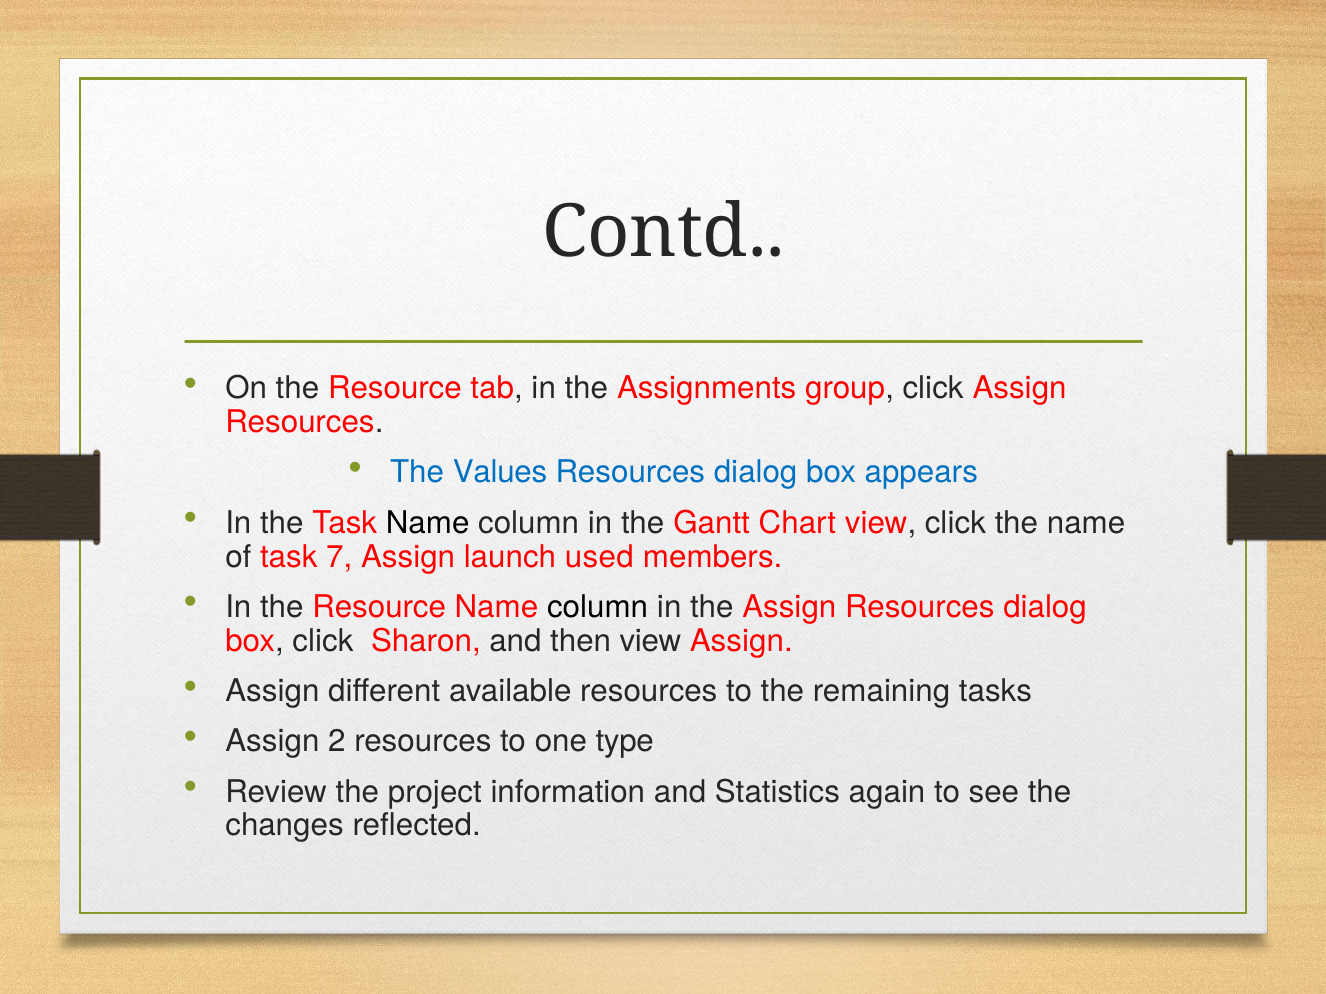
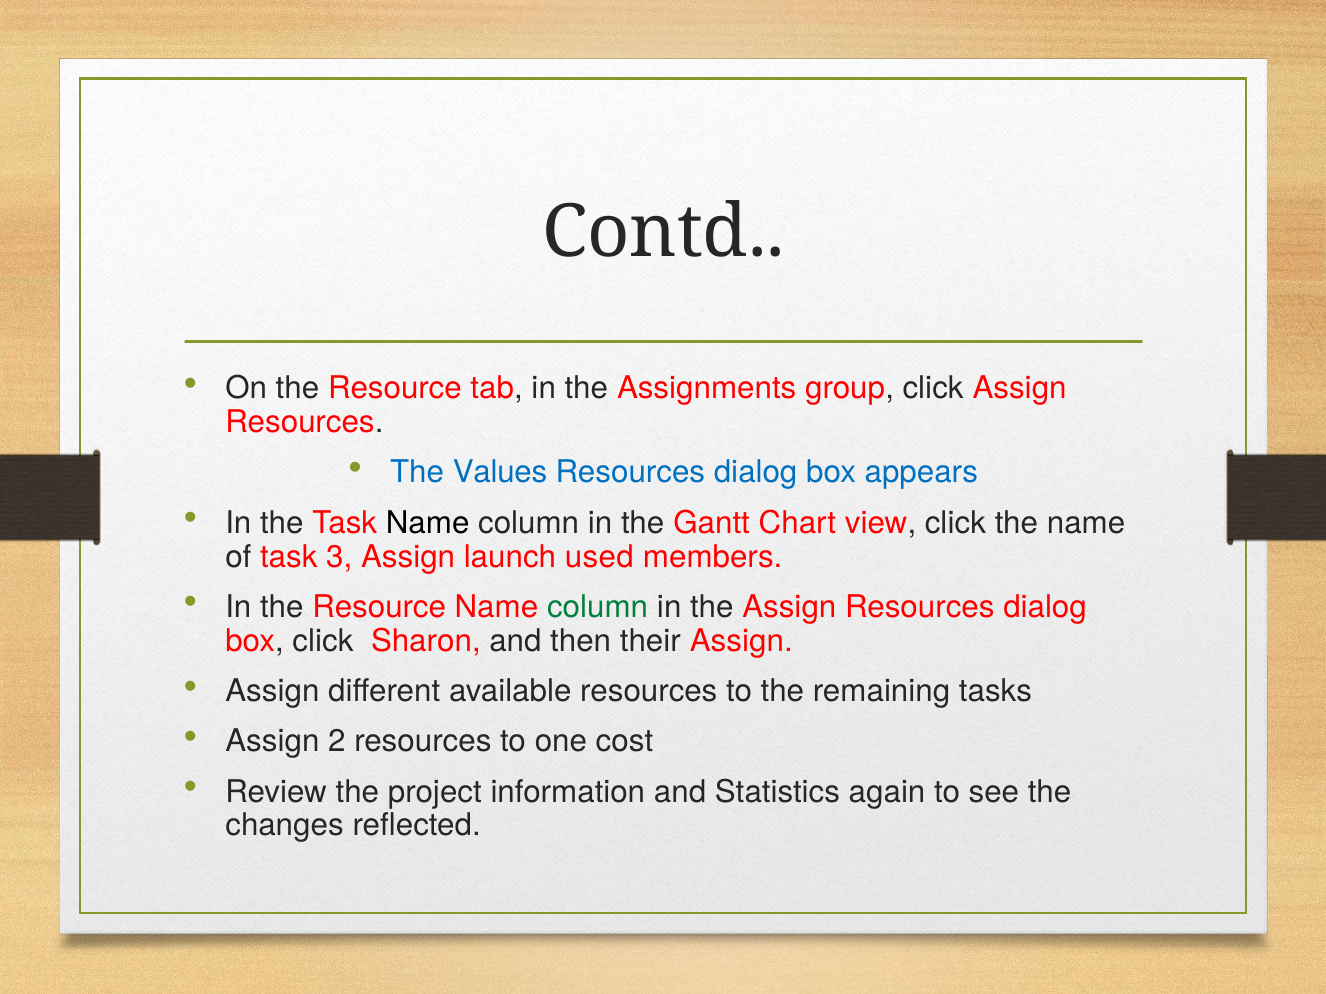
7: 7 -> 3
column at (598, 607) colour: black -> green
then view: view -> their
type: type -> cost
